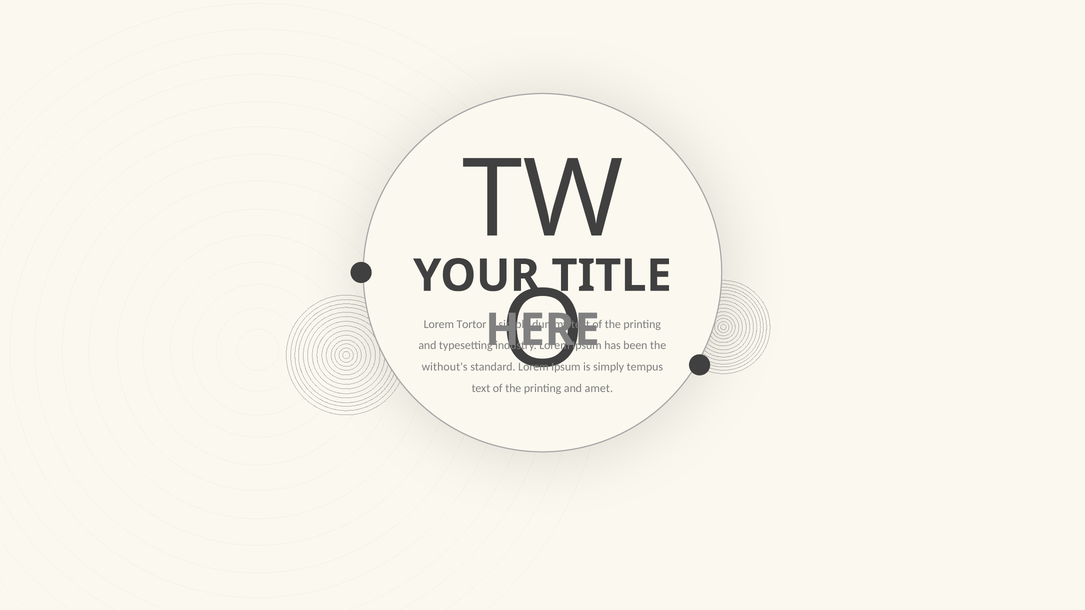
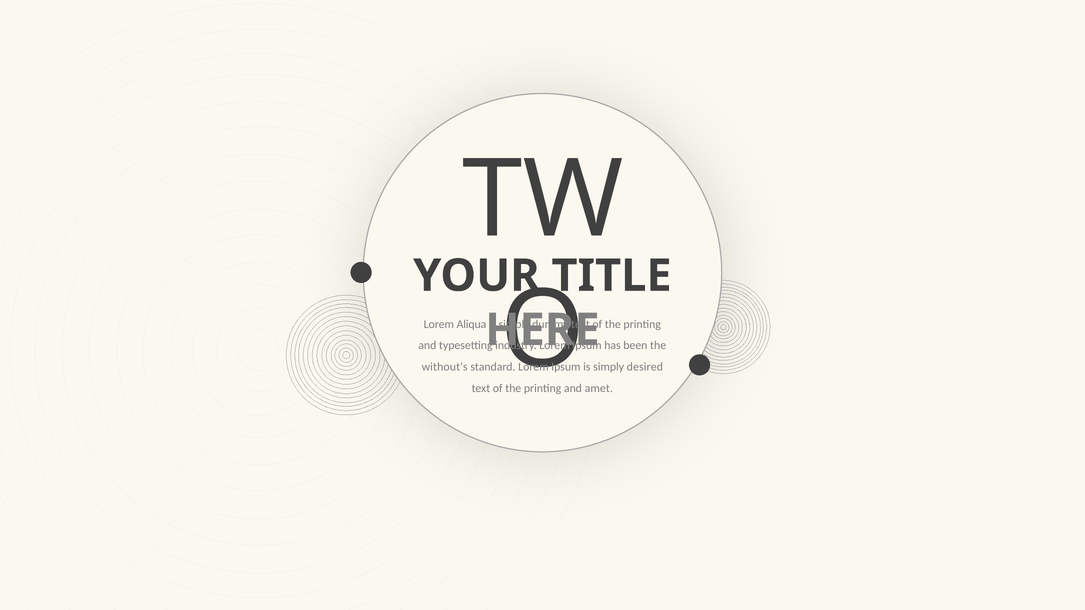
Tortor: Tortor -> Aliqua
tempus: tempus -> desired
